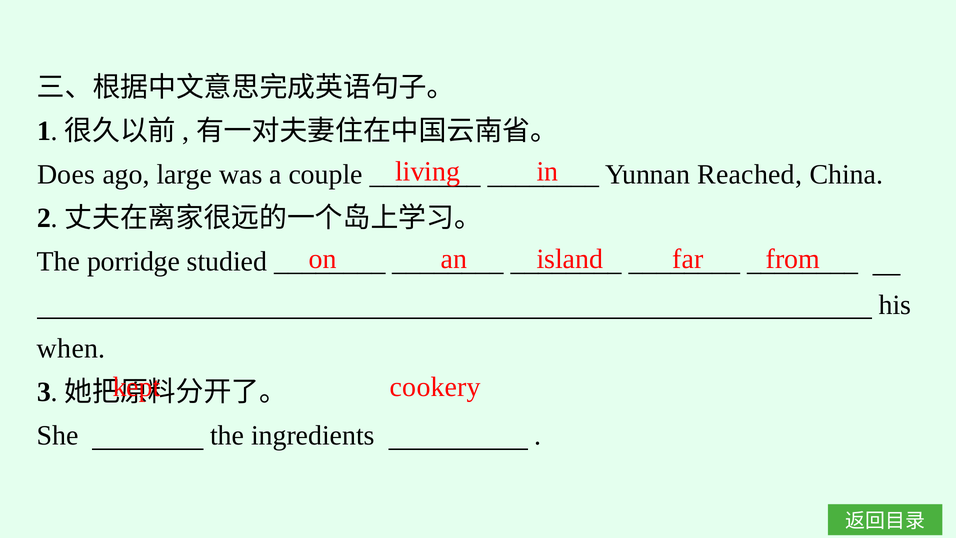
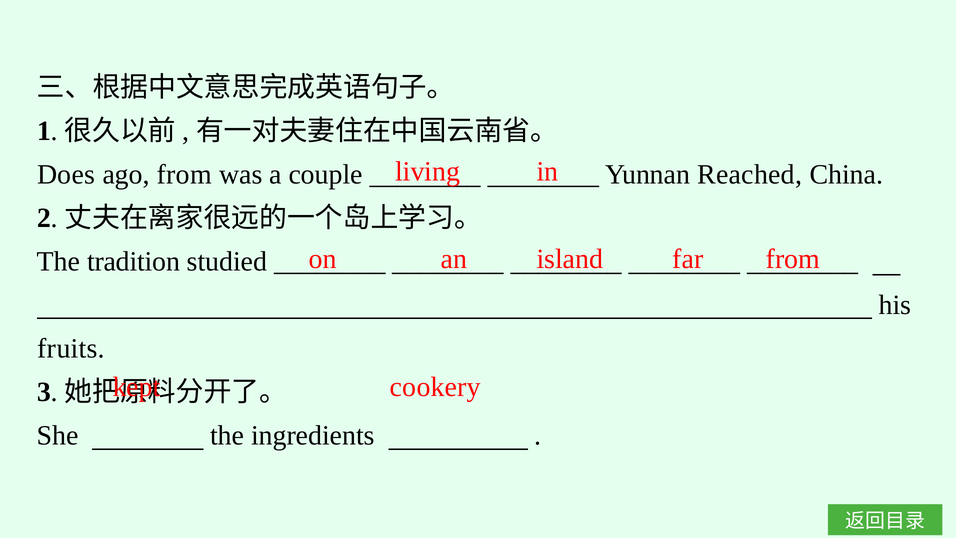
ago large: large -> from
porridge: porridge -> tradition
when: when -> fruits
